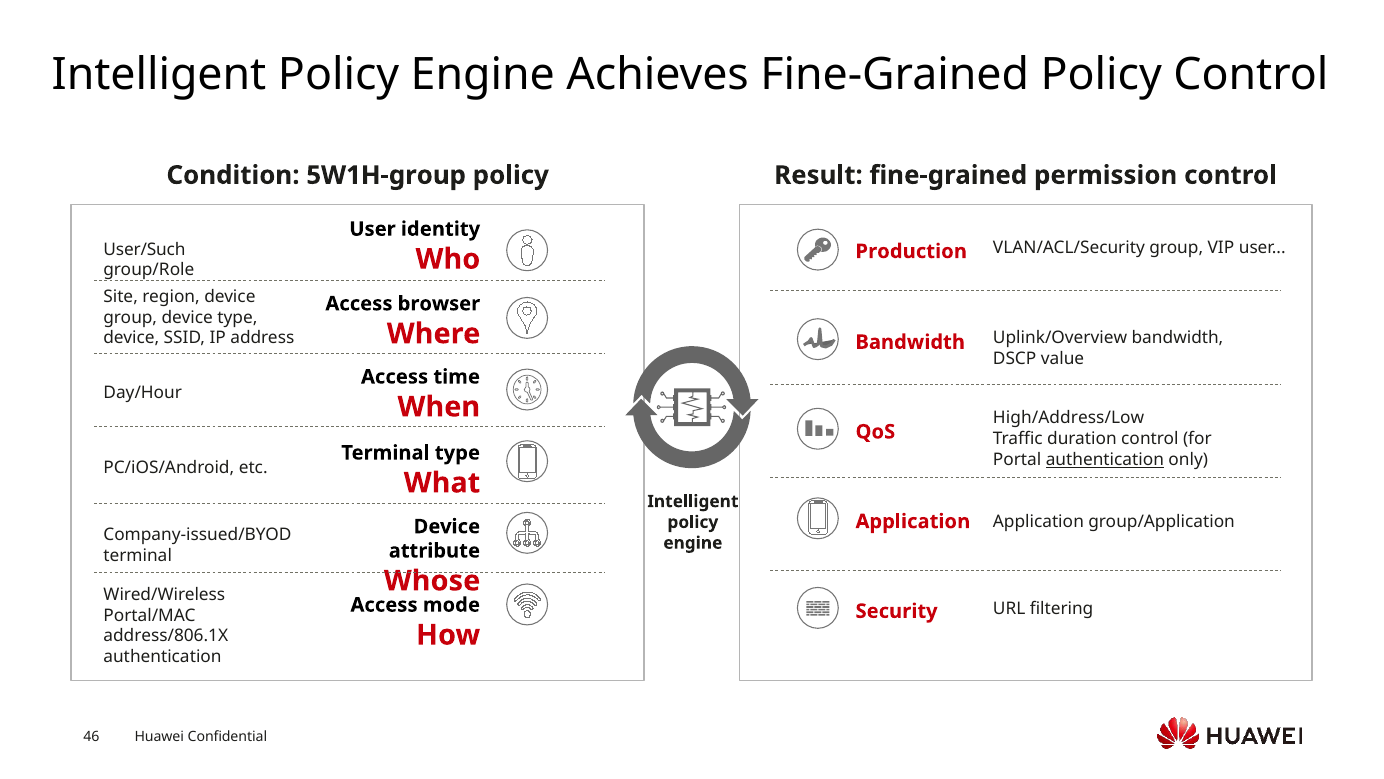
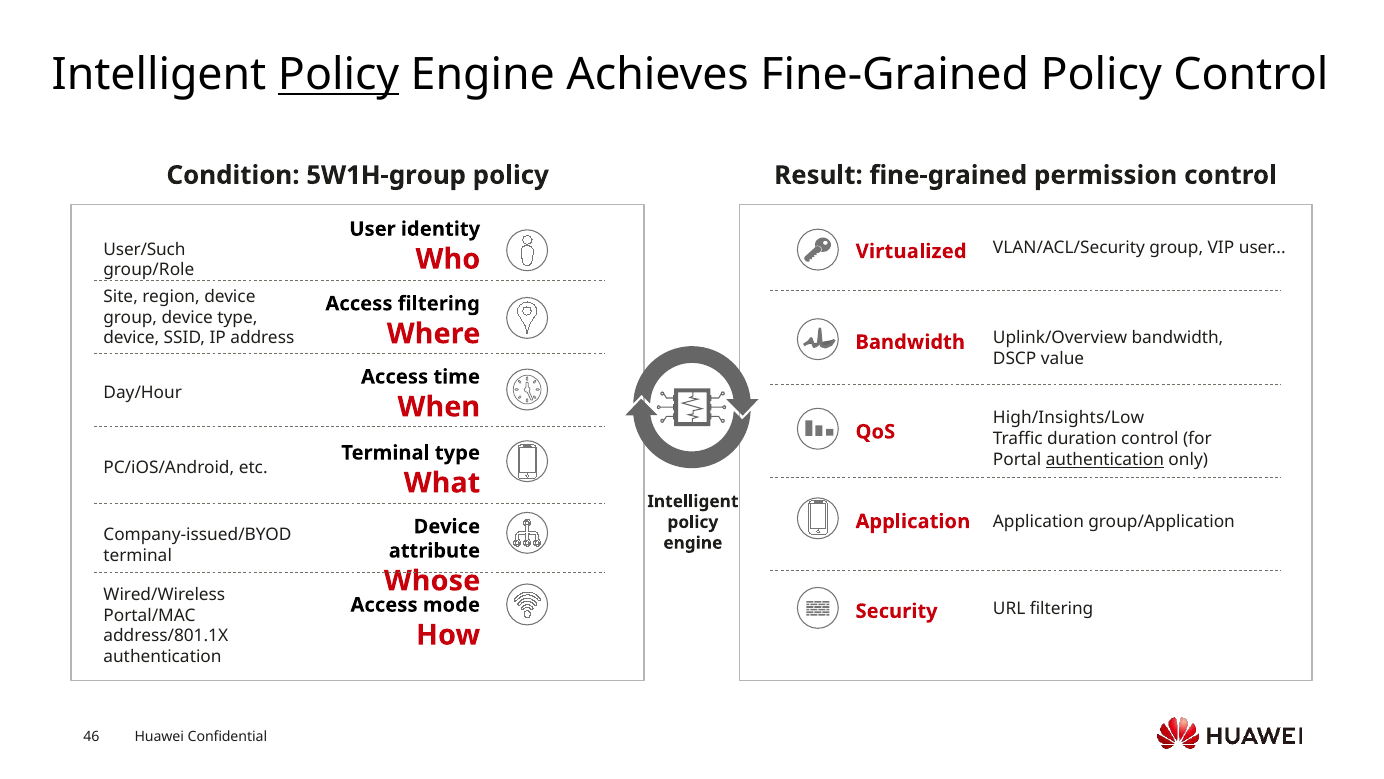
Policy at (339, 75) underline: none -> present
Production: Production -> Virtualized
Access browser: browser -> filtering
High/Address/Low: High/Address/Low -> High/Insights/Low
address/806.1X: address/806.1X -> address/801.1X
